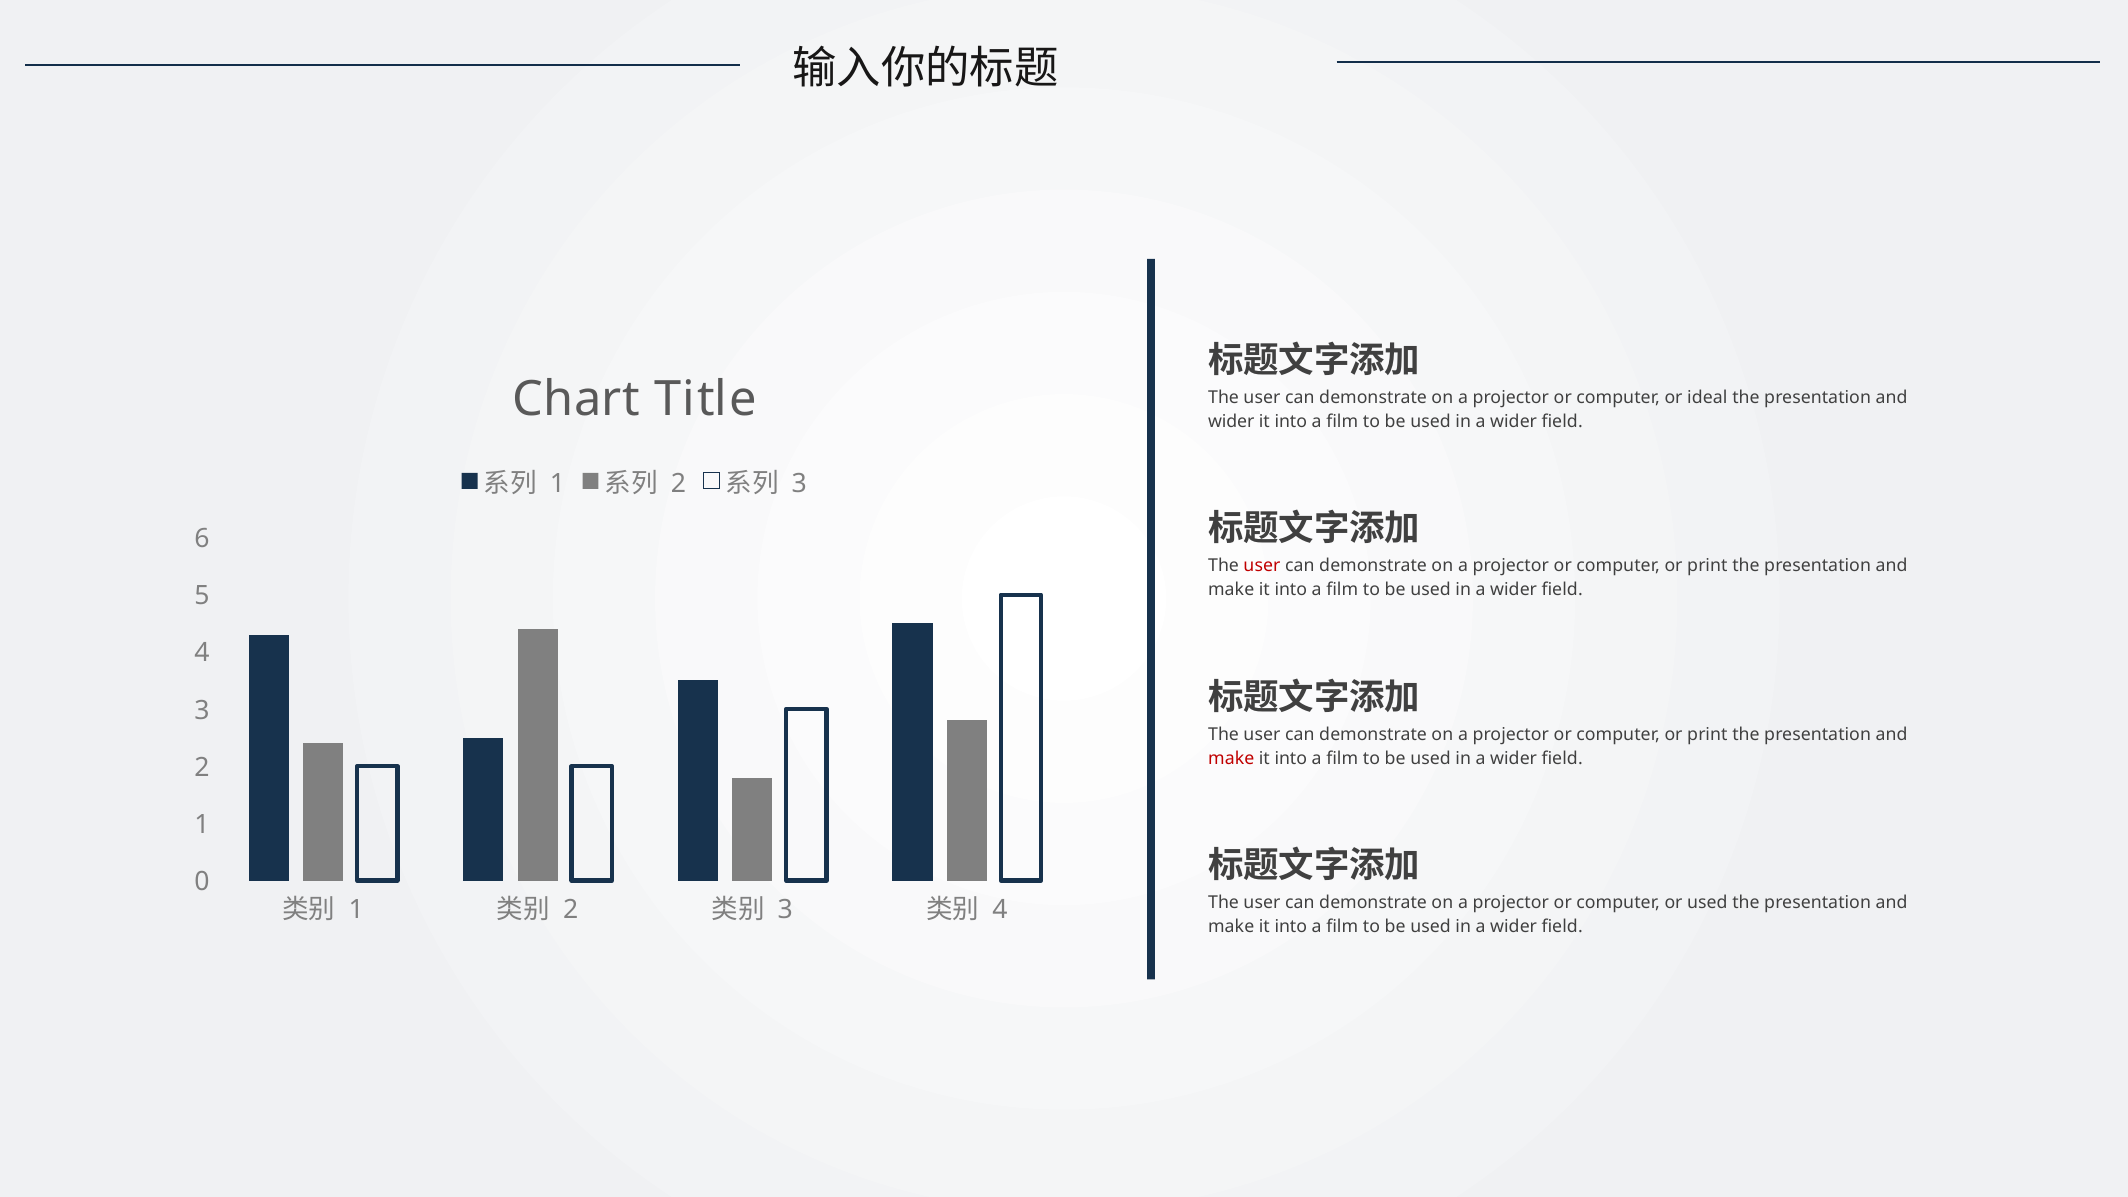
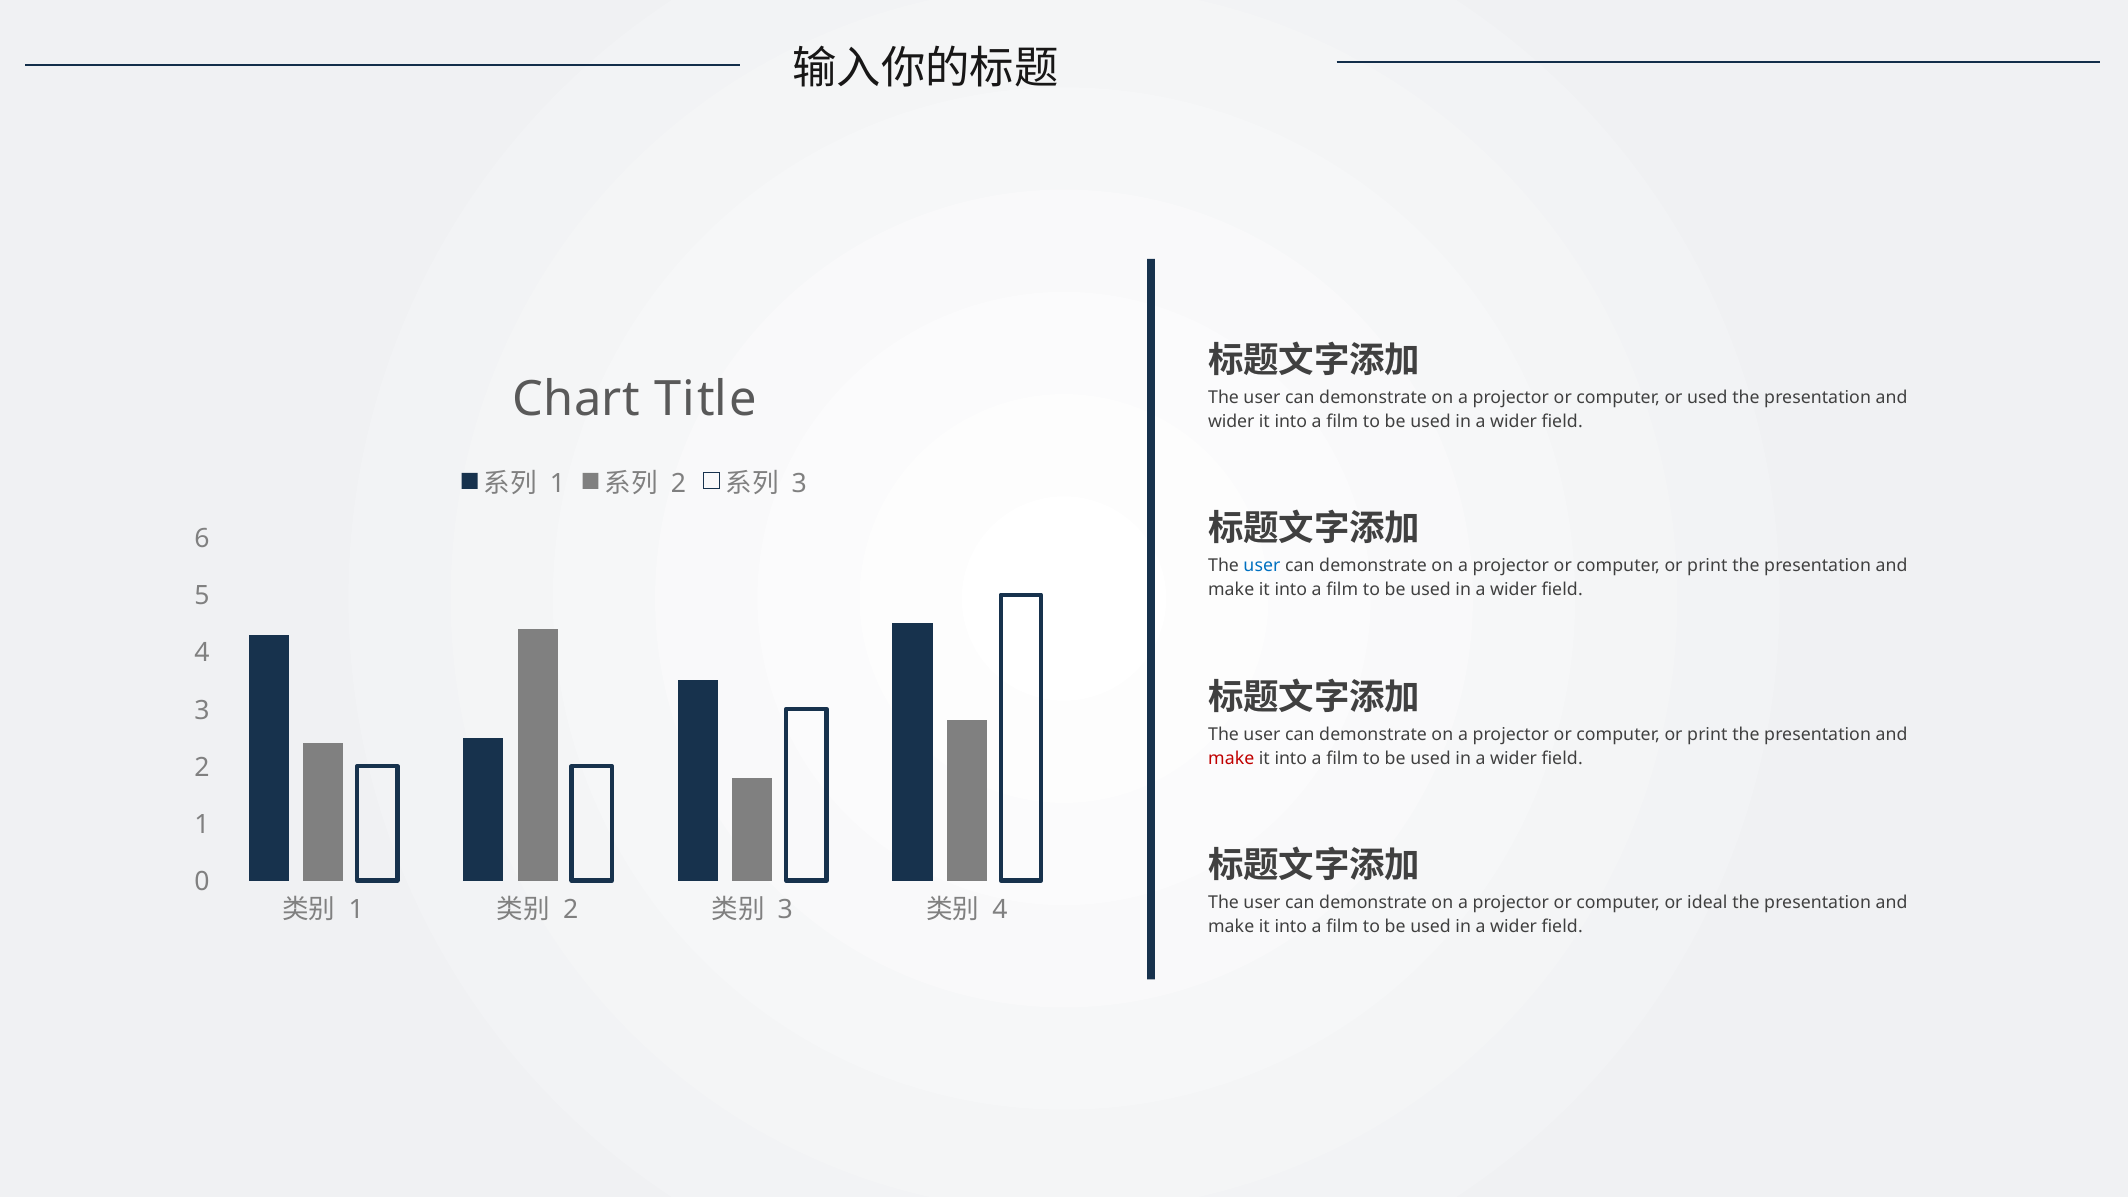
or ideal: ideal -> used
user at (1262, 566) colour: red -> blue
or used: used -> ideal
